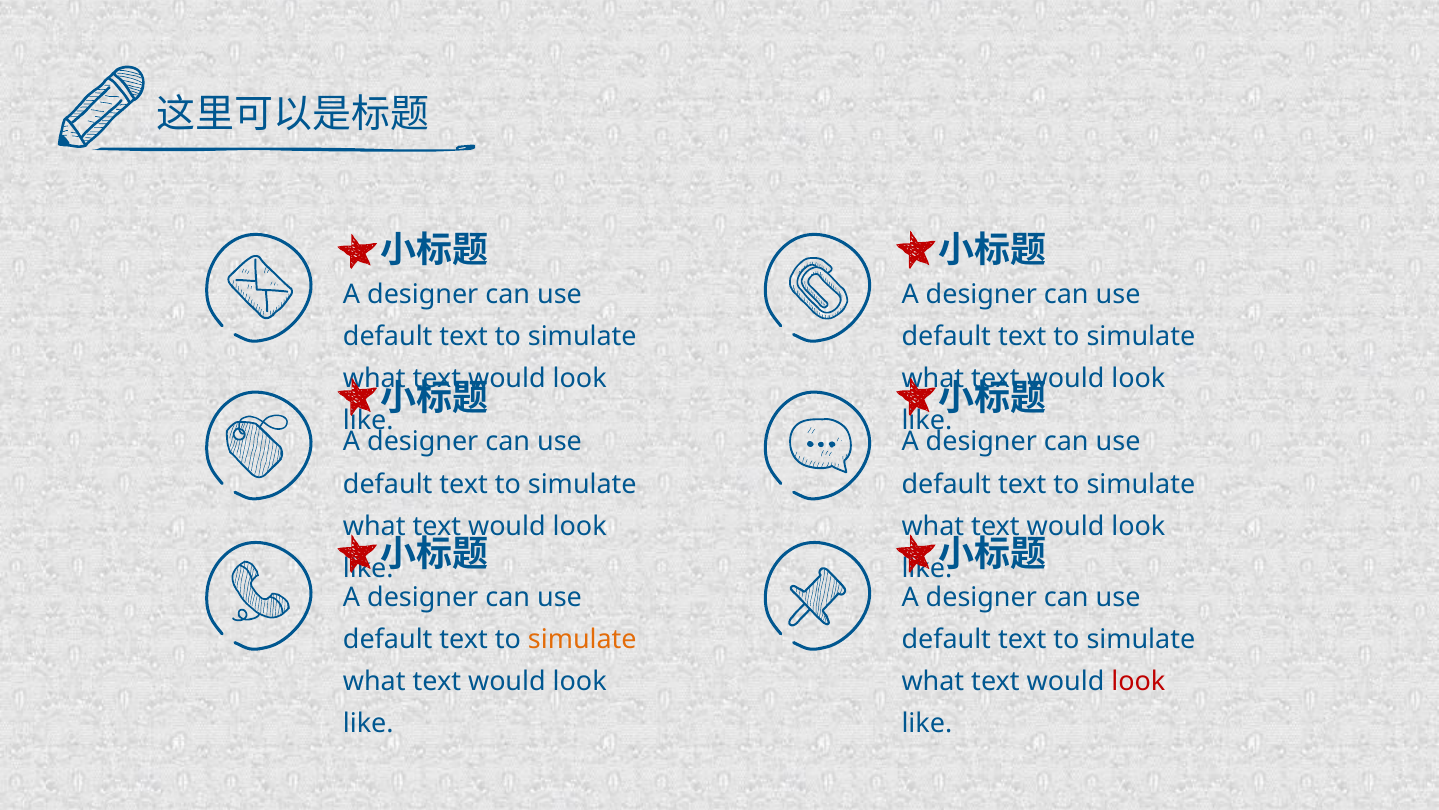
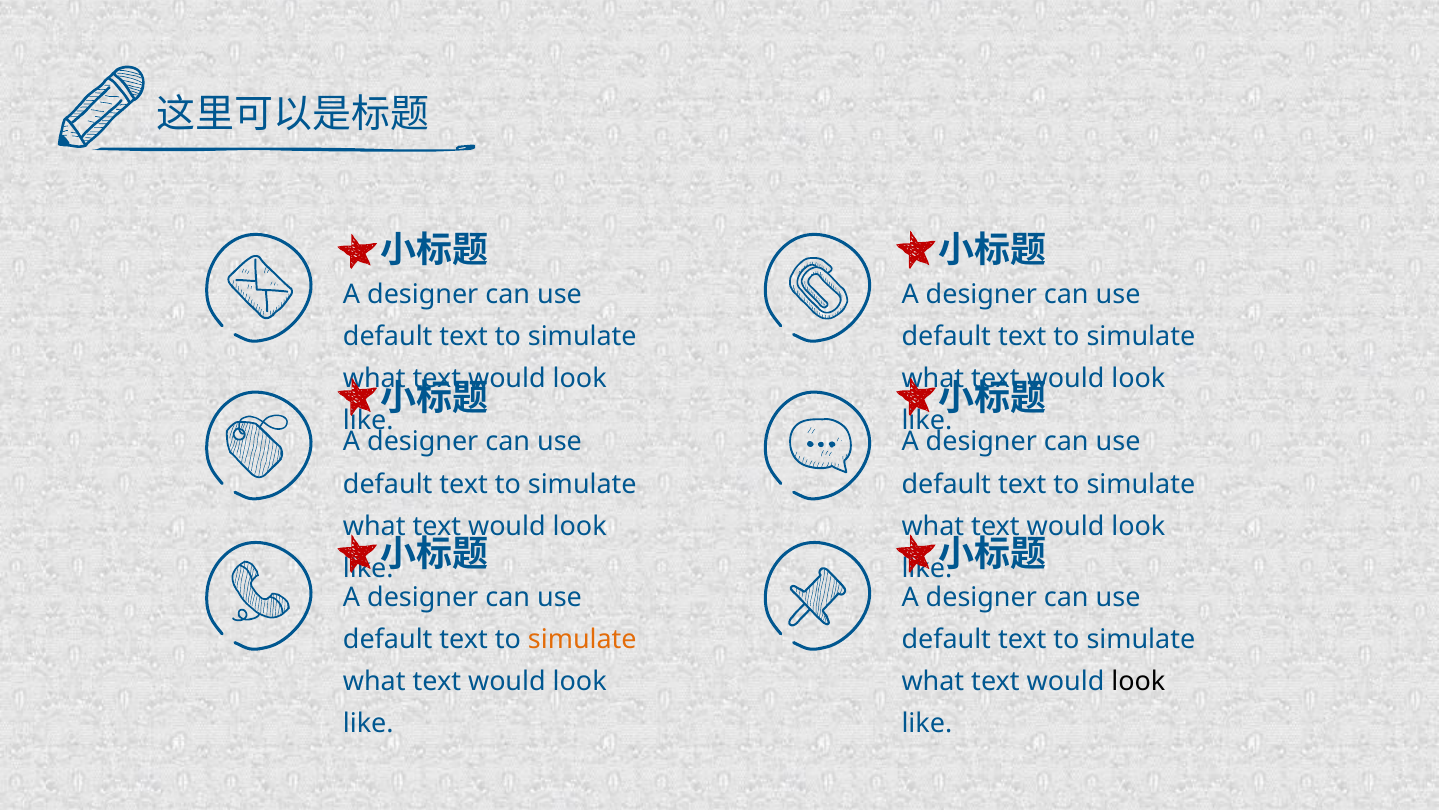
look at (1138, 682) colour: red -> black
